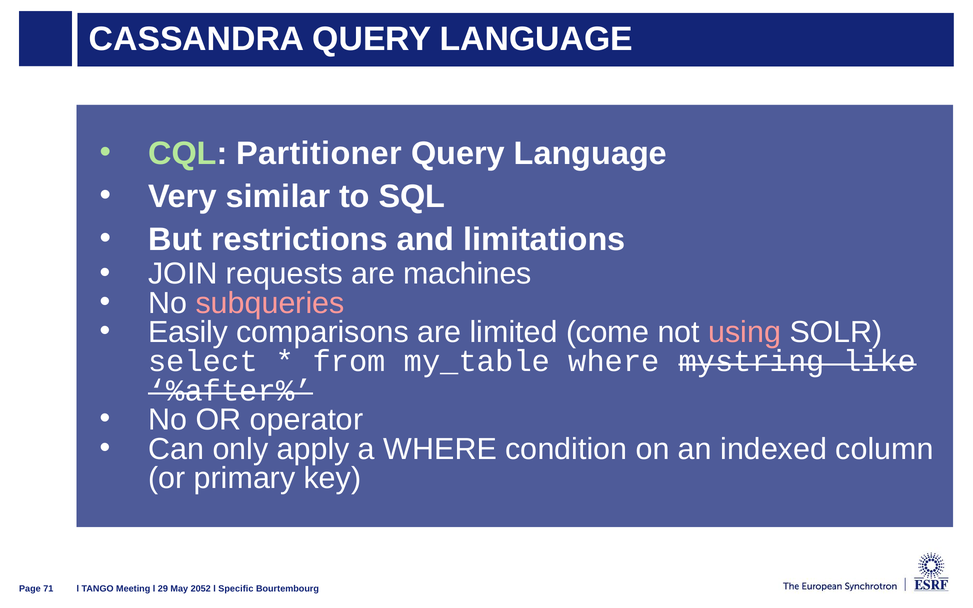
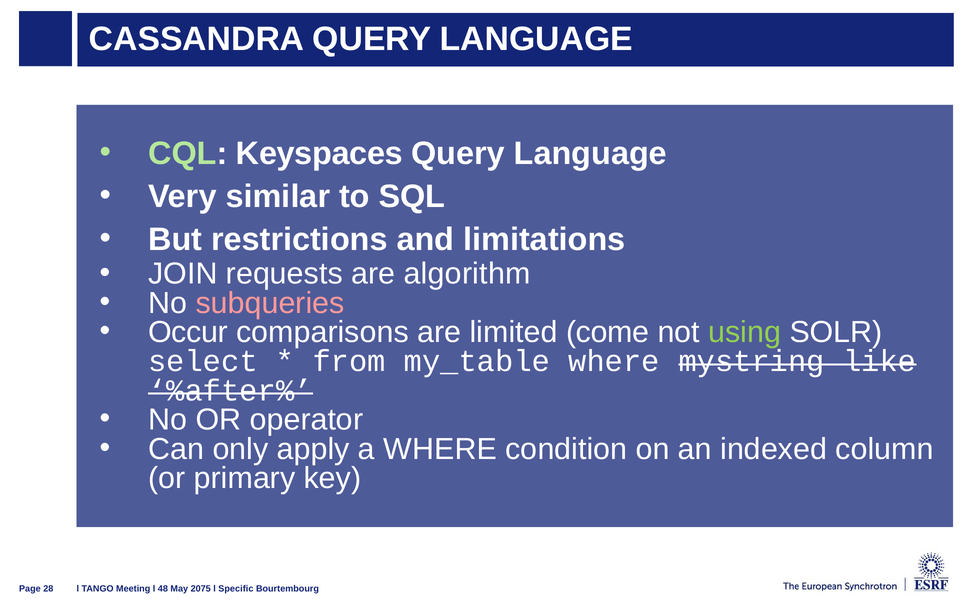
Partitioner: Partitioner -> Keyspaces
machines: machines -> algorithm
Easily: Easily -> Occur
using colour: pink -> light green
71: 71 -> 28
29: 29 -> 48
2052: 2052 -> 2075
